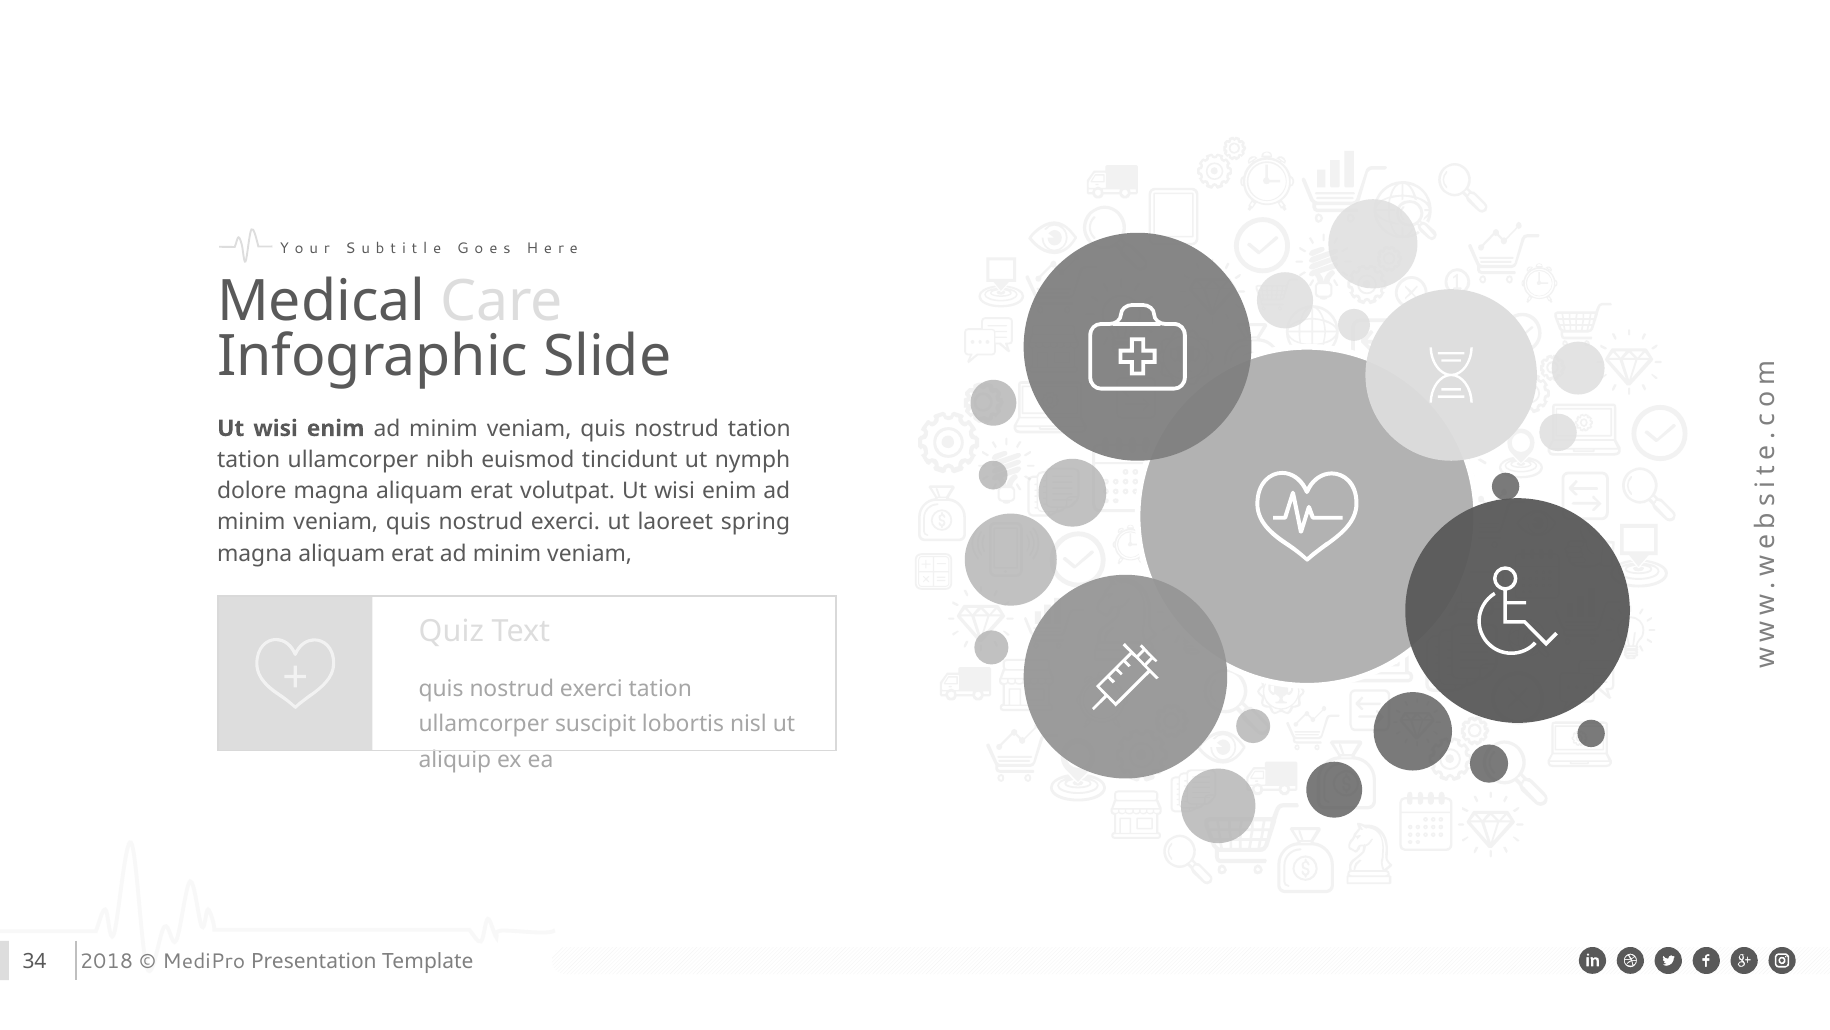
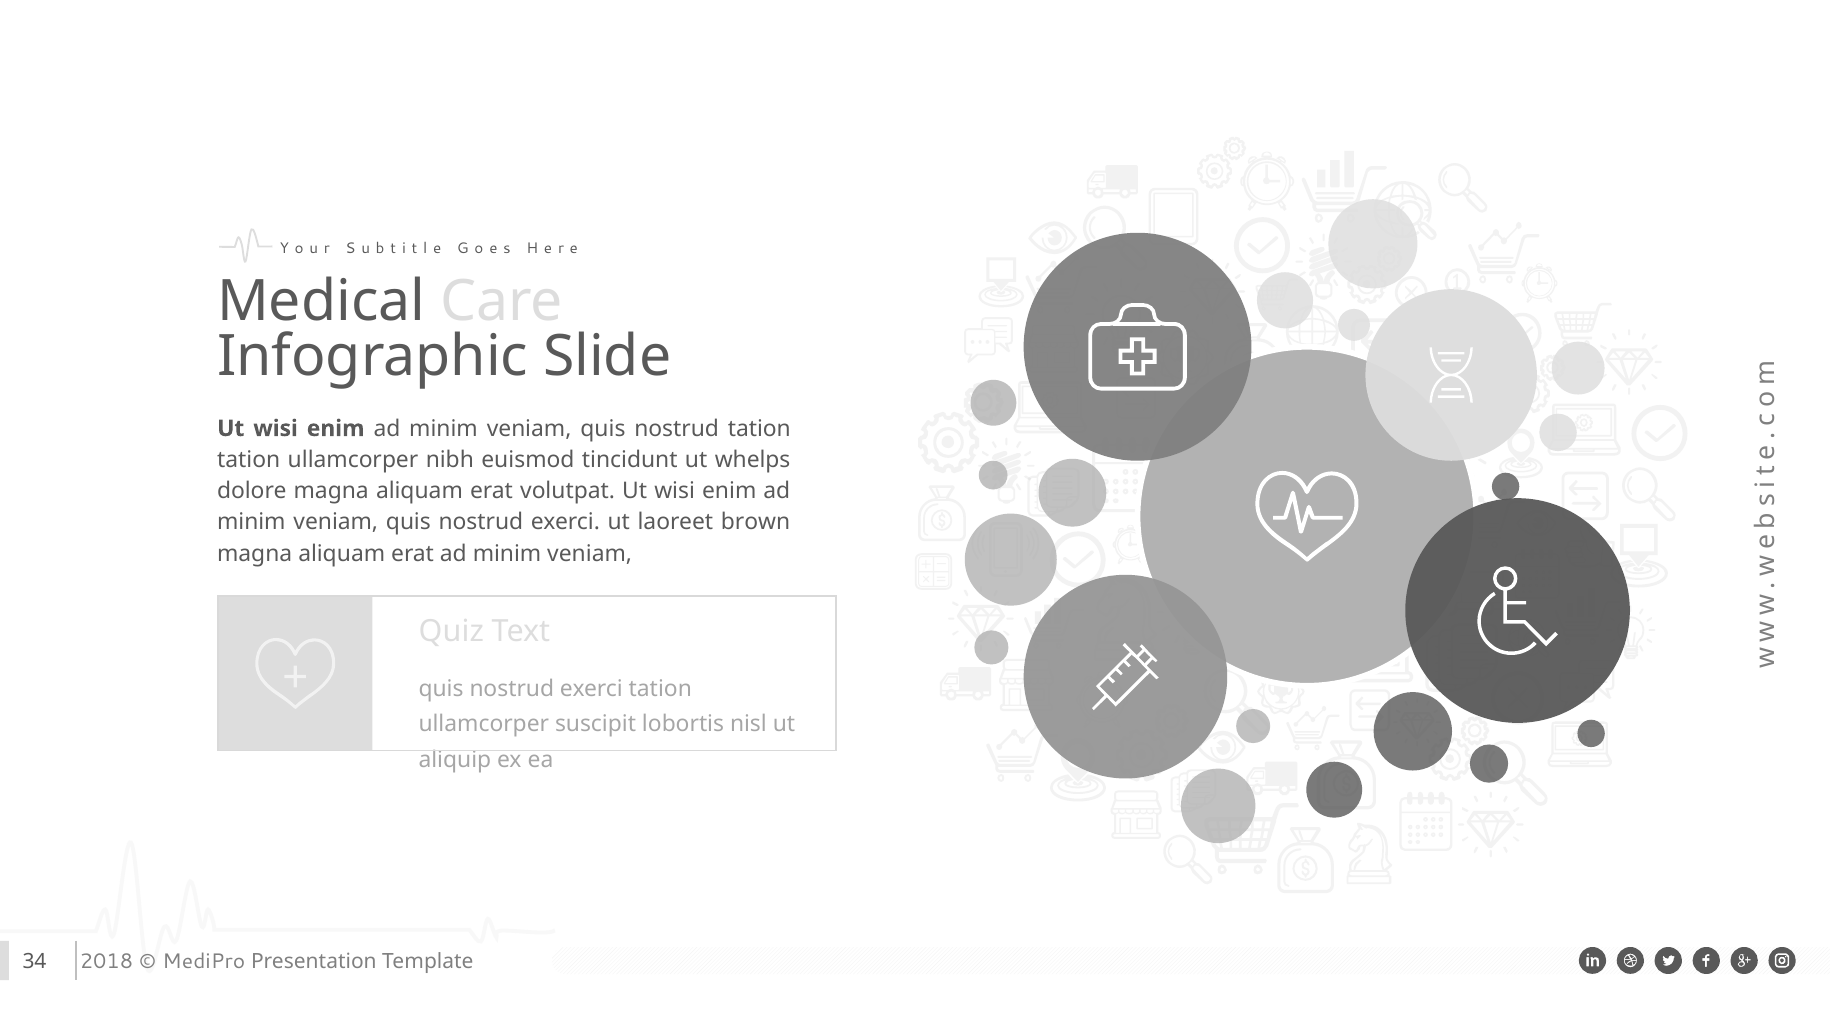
nymph: nymph -> whelps
spring: spring -> brown
